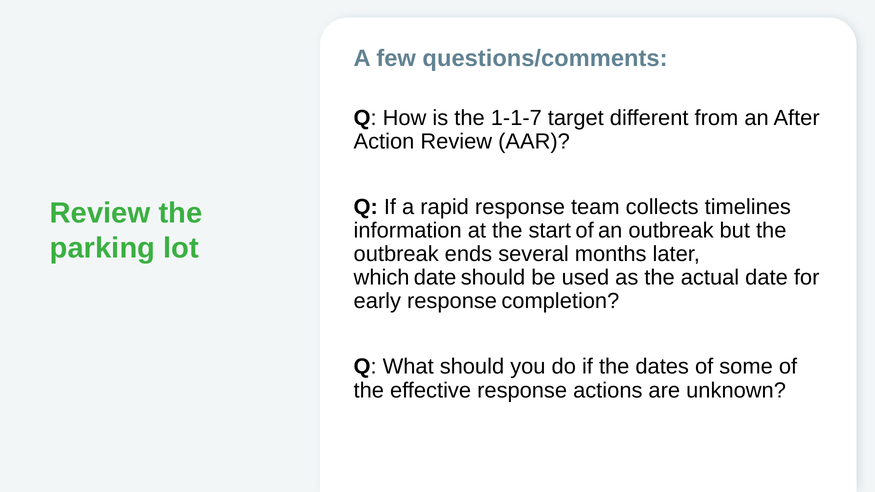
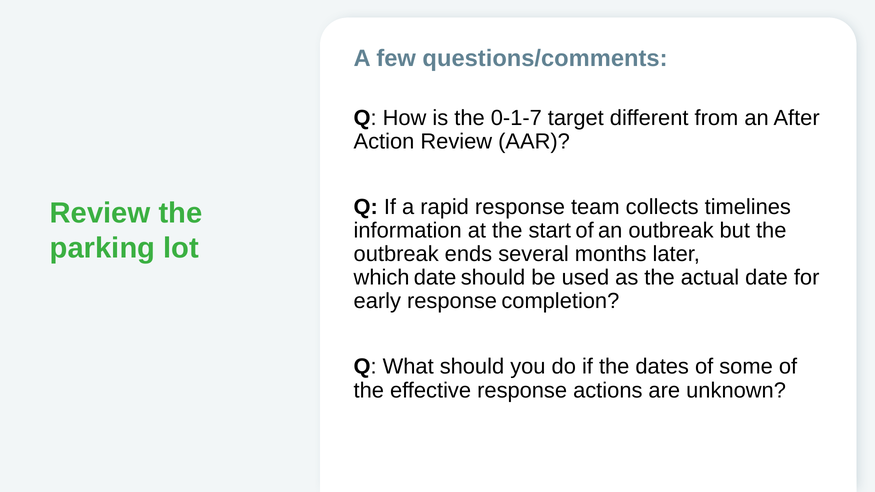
1-1-7: 1-1-7 -> 0-1-7
